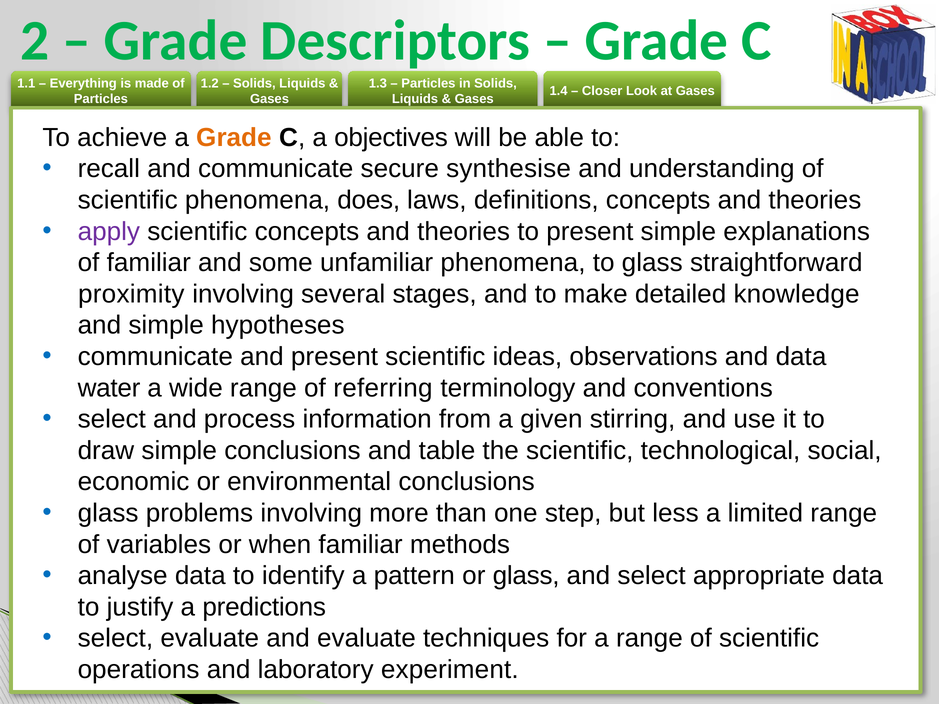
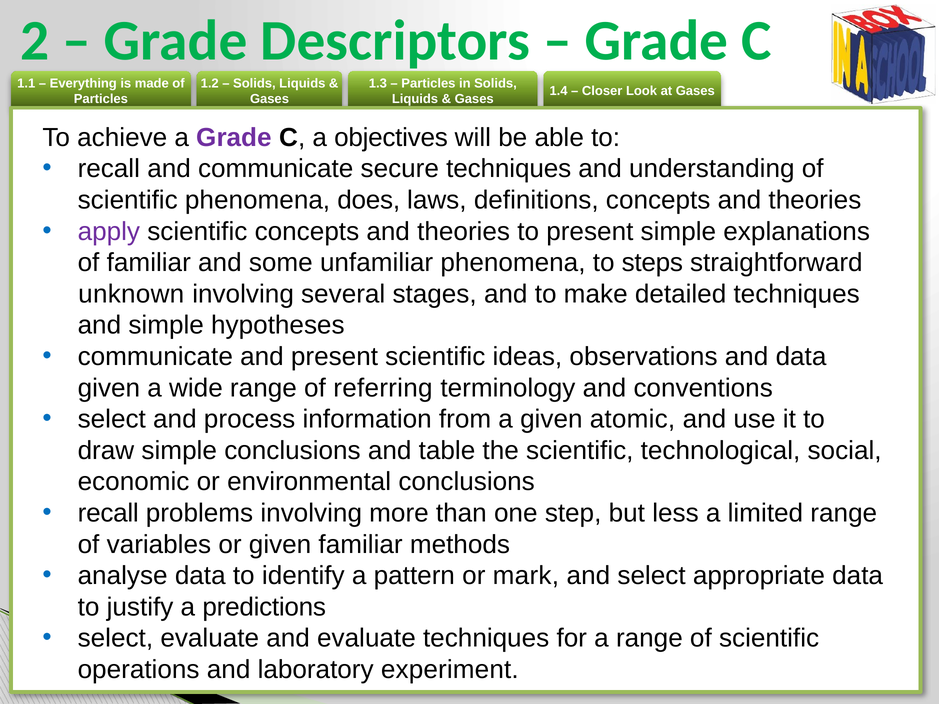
Grade at (234, 138) colour: orange -> purple
secure synthesise: synthesise -> techniques
to glass: glass -> steps
proximity: proximity -> unknown
detailed knowledge: knowledge -> techniques
water at (109, 388): water -> given
stirring: stirring -> atomic
glass at (108, 513): glass -> recall
or when: when -> given
or glass: glass -> mark
